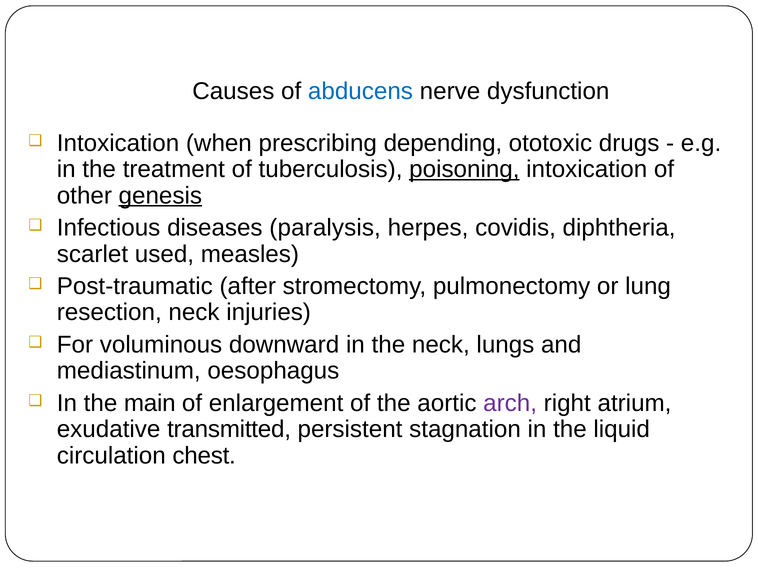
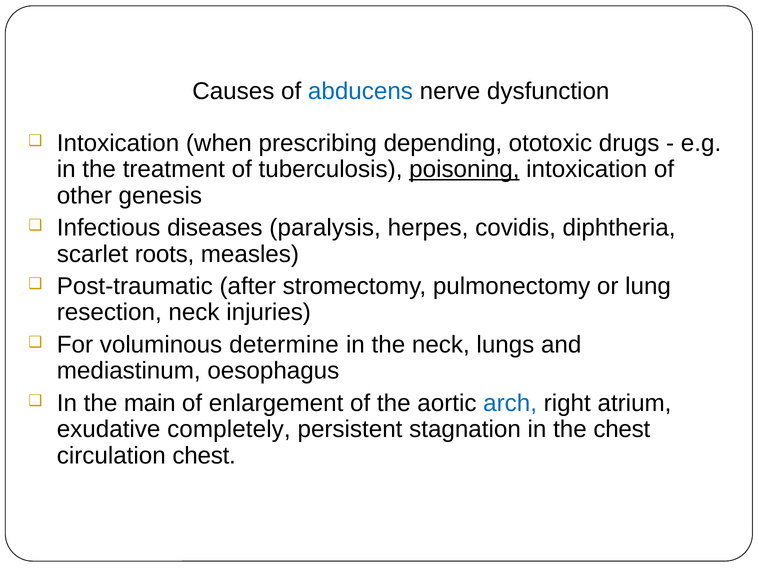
genesis underline: present -> none
used: used -> roots
downward: downward -> determine
arch colour: purple -> blue
transmitted: transmitted -> completely
the liquid: liquid -> chest
